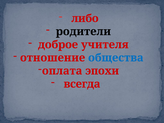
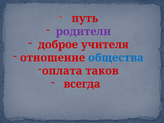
либо: либо -> путь
родители colour: black -> purple
эпохи: эпохи -> таков
